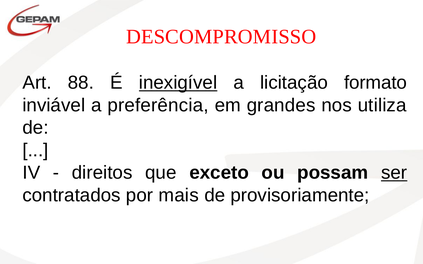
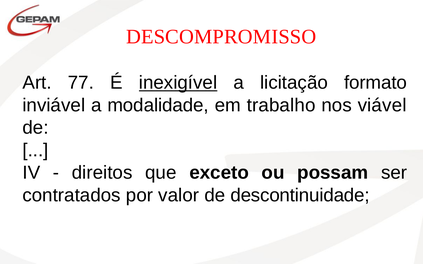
88: 88 -> 77
preferência: preferência -> modalidade
grandes: grandes -> trabalho
utiliza: utiliza -> viável
ser underline: present -> none
mais: mais -> valor
provisoriamente: provisoriamente -> descontinuidade
